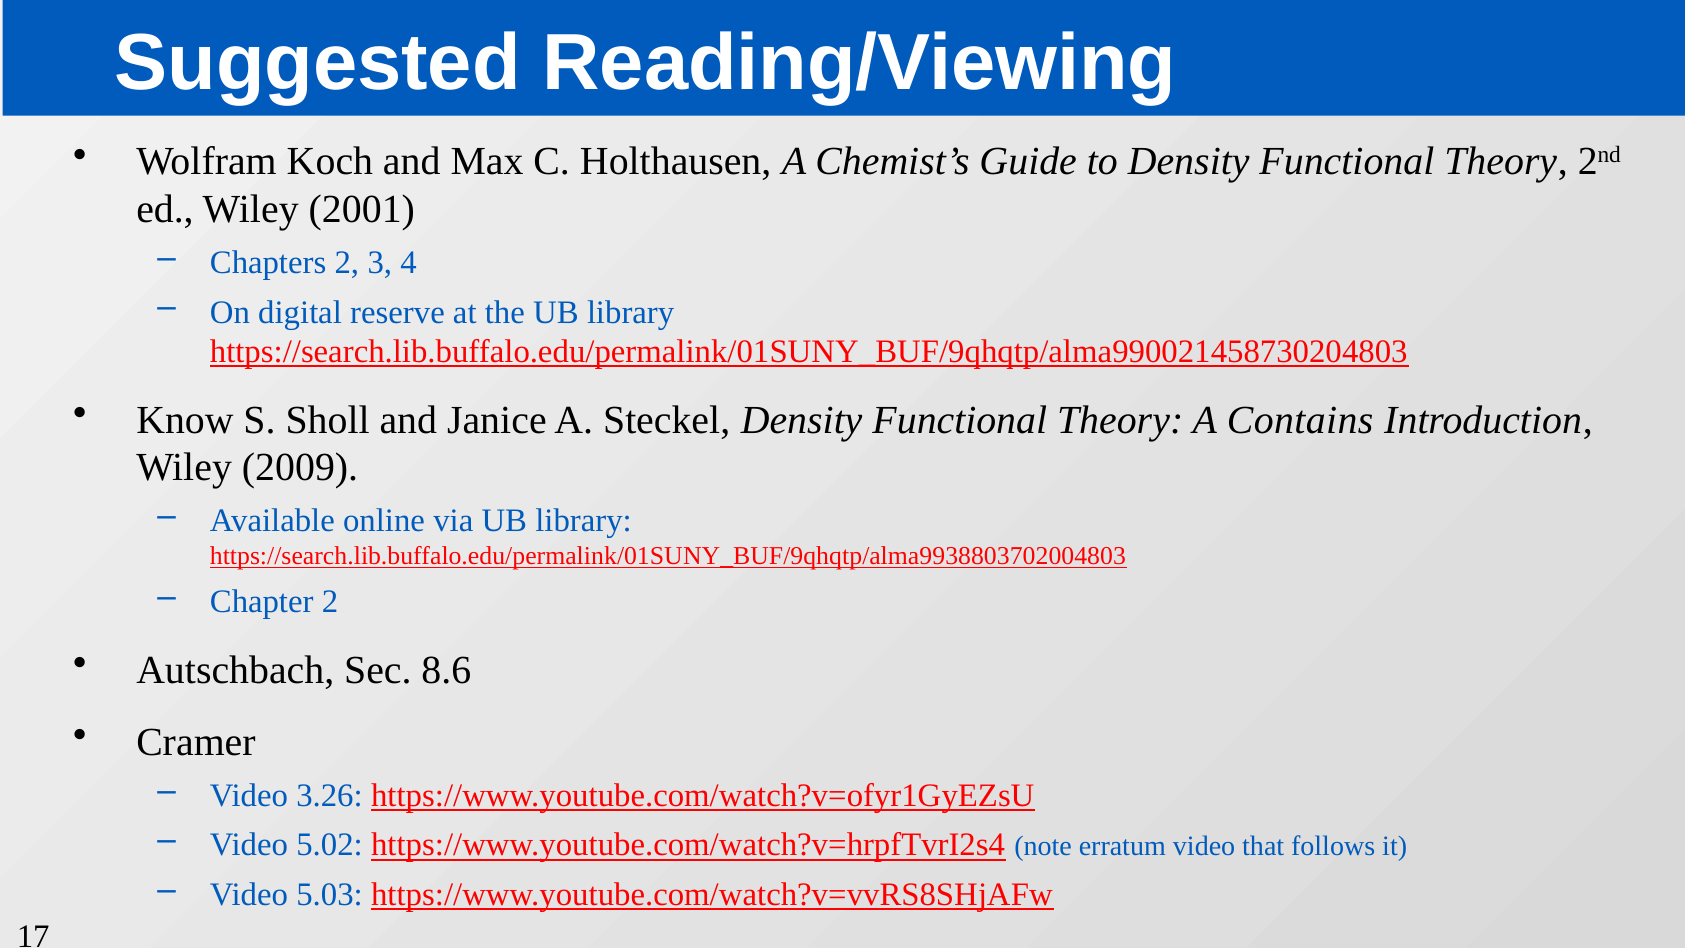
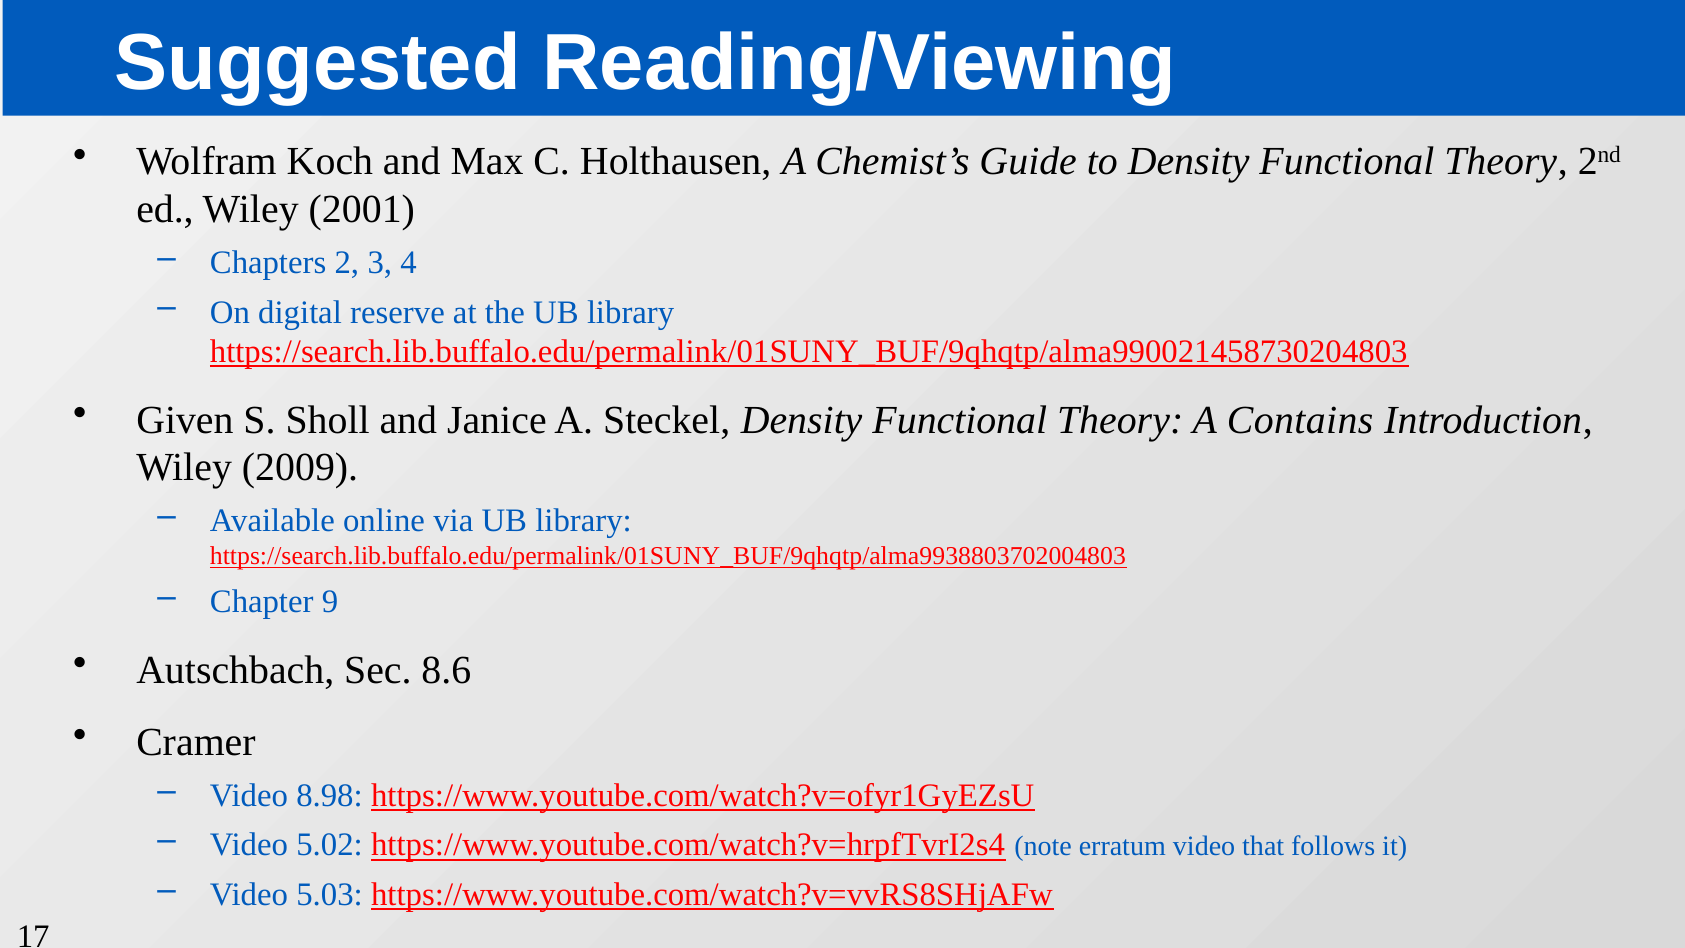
Know: Know -> Given
Chapter 2: 2 -> 9
3.26: 3.26 -> 8.98
